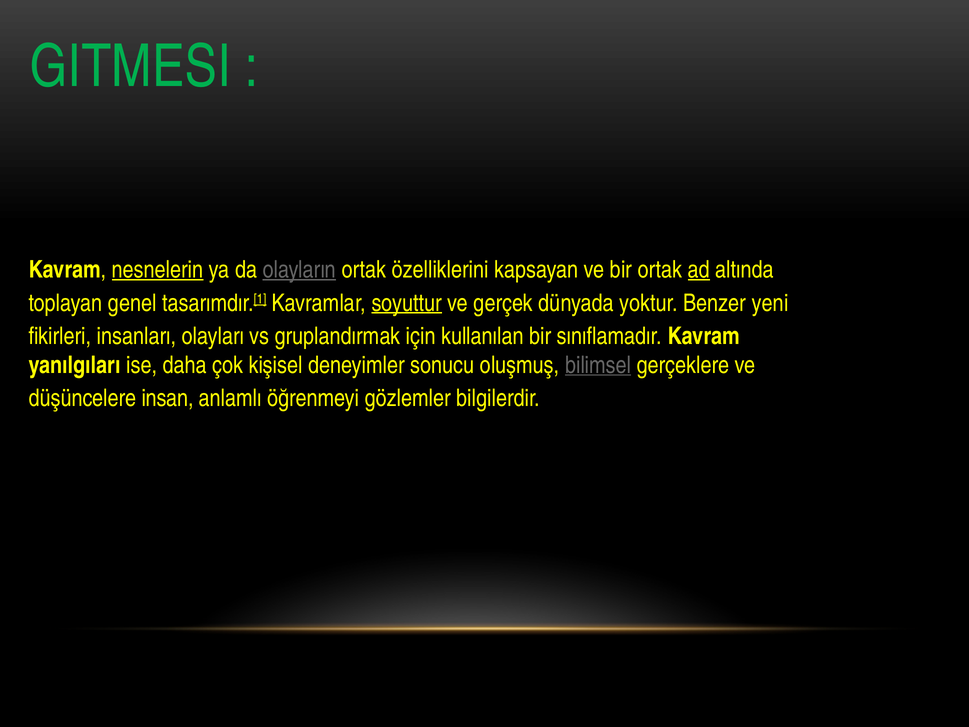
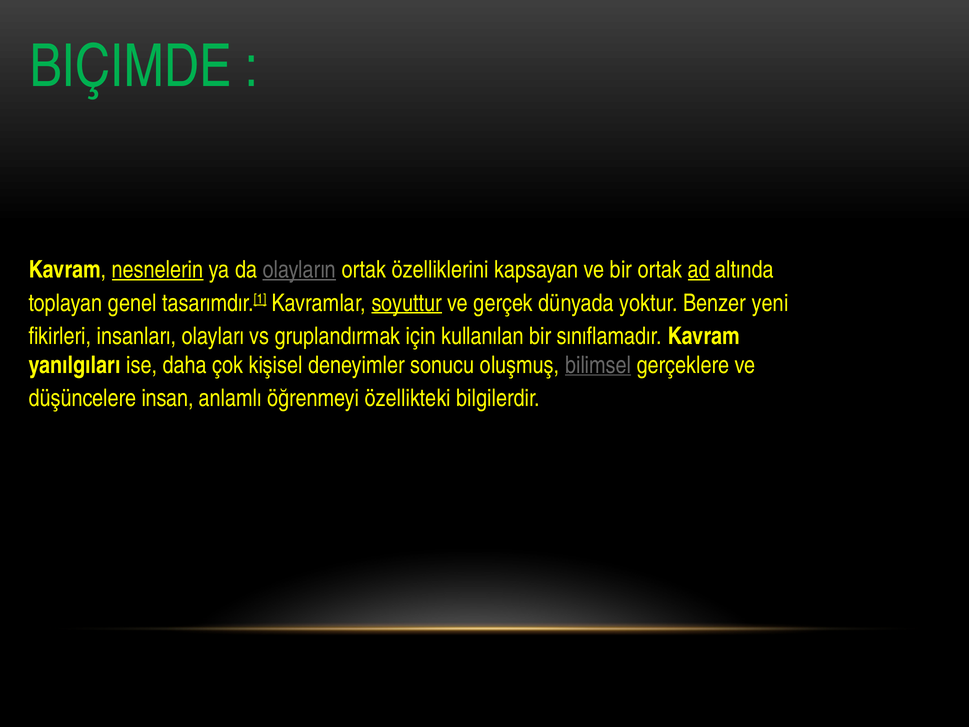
GITMESI: GITMESI -> BIÇIMDE
gözlemler: gözlemler -> özellikteki
